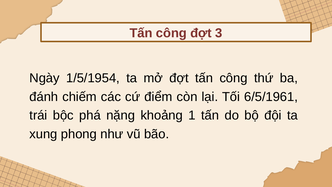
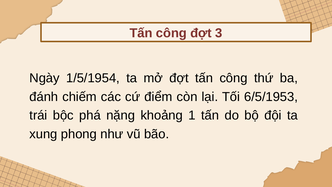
6/5/1961: 6/5/1961 -> 6/5/1953
